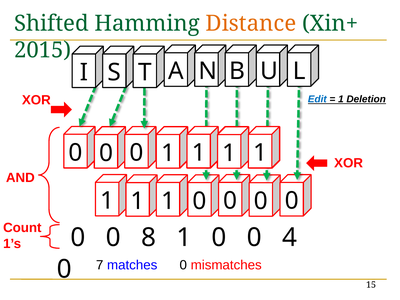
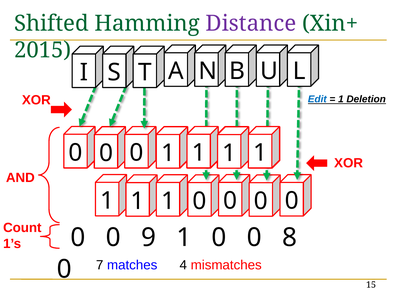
Distance colour: orange -> purple
8: 8 -> 9
4: 4 -> 8
matches 0: 0 -> 4
